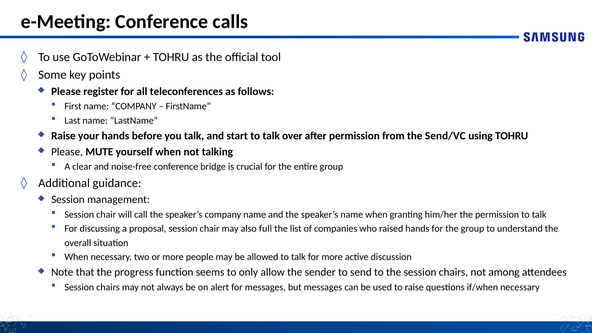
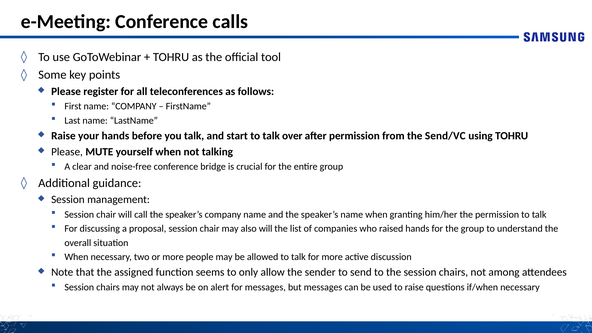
also full: full -> will
progress: progress -> assigned
